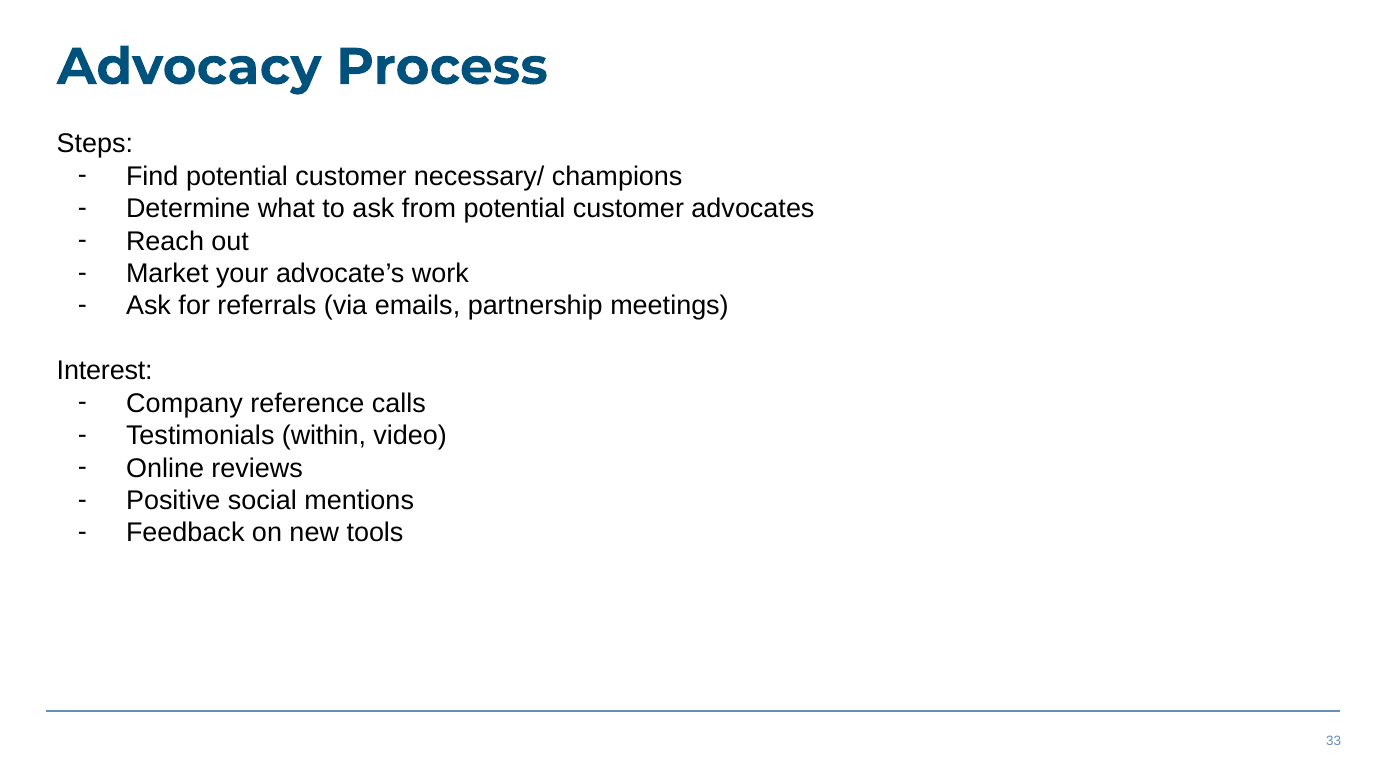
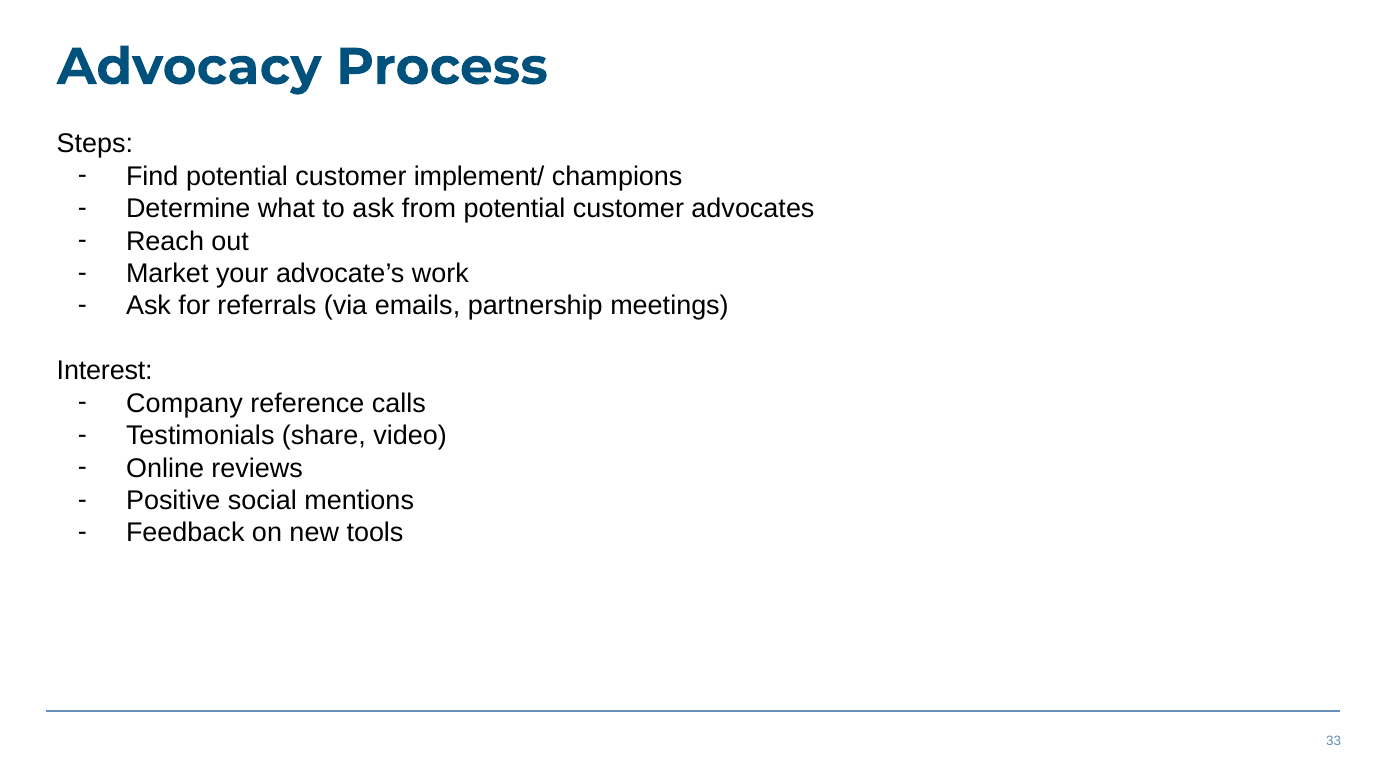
necessary/: necessary/ -> implement/
within: within -> share
